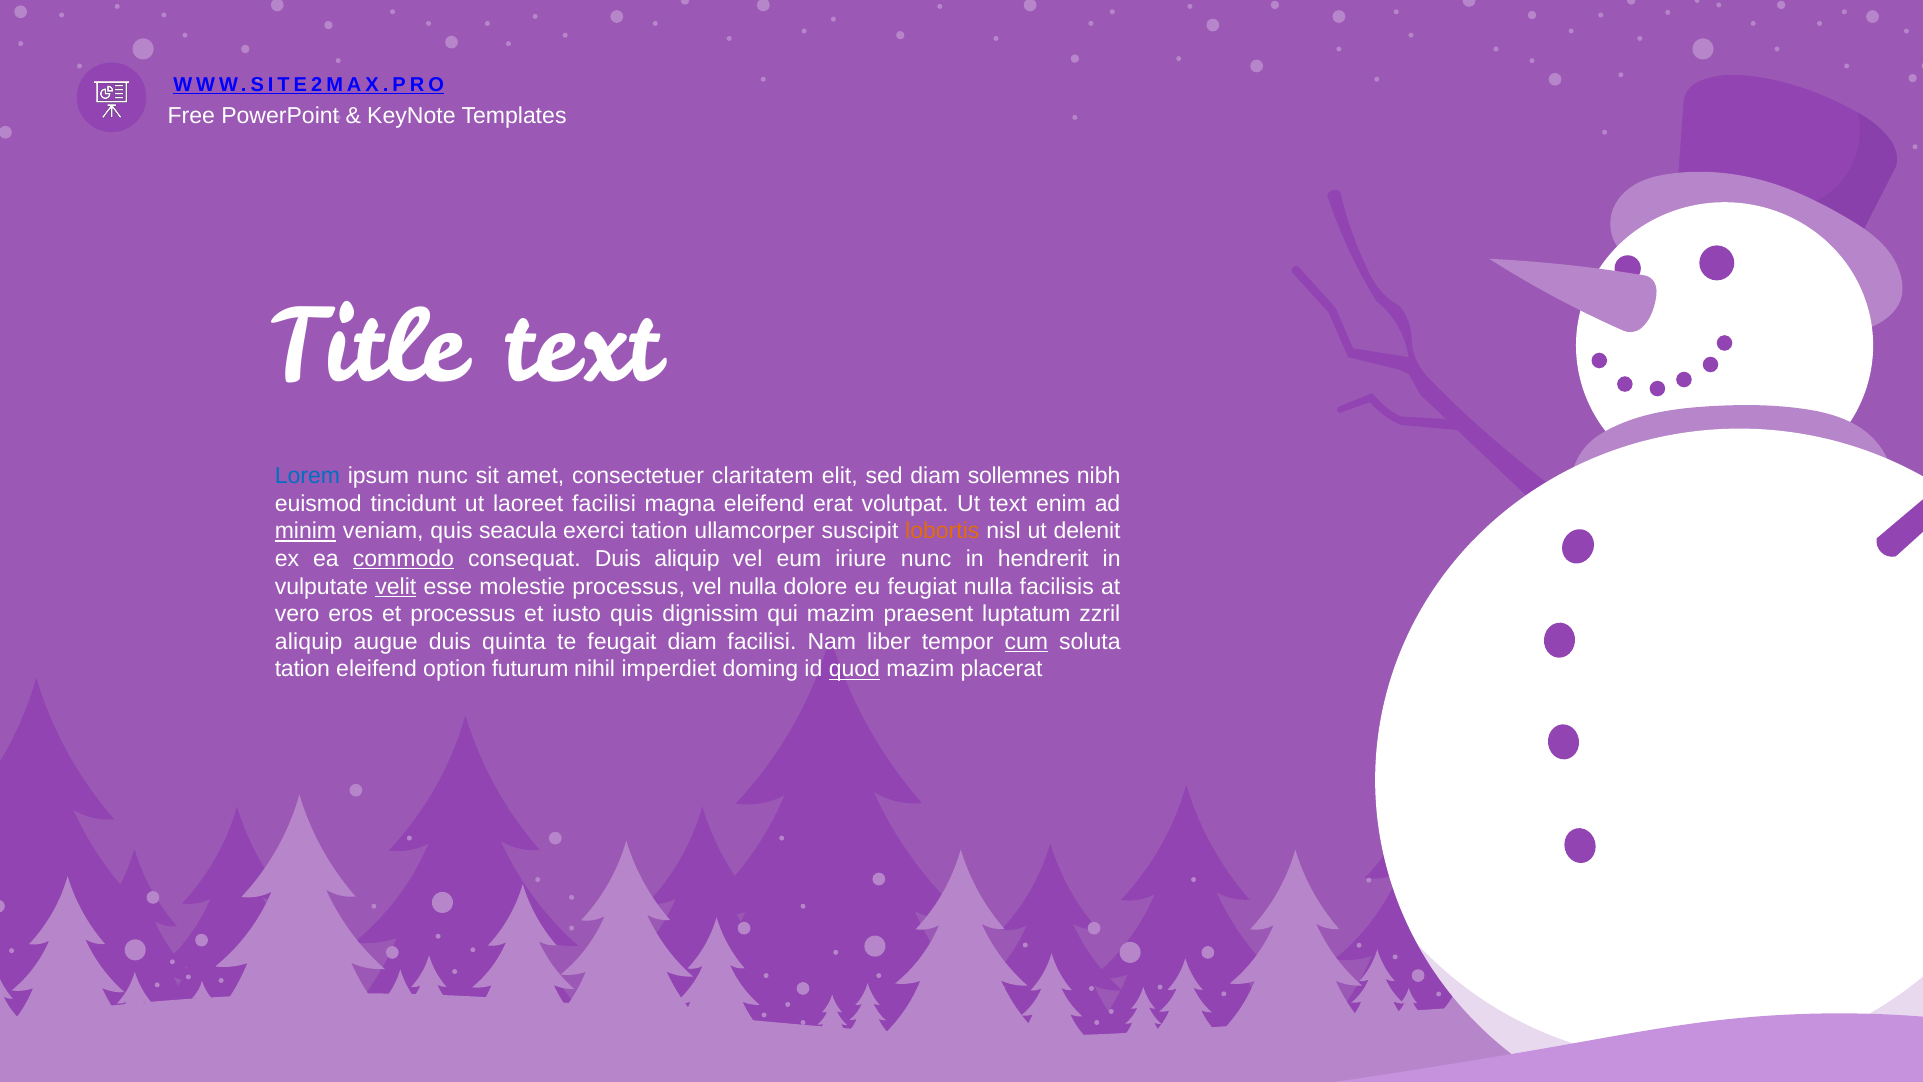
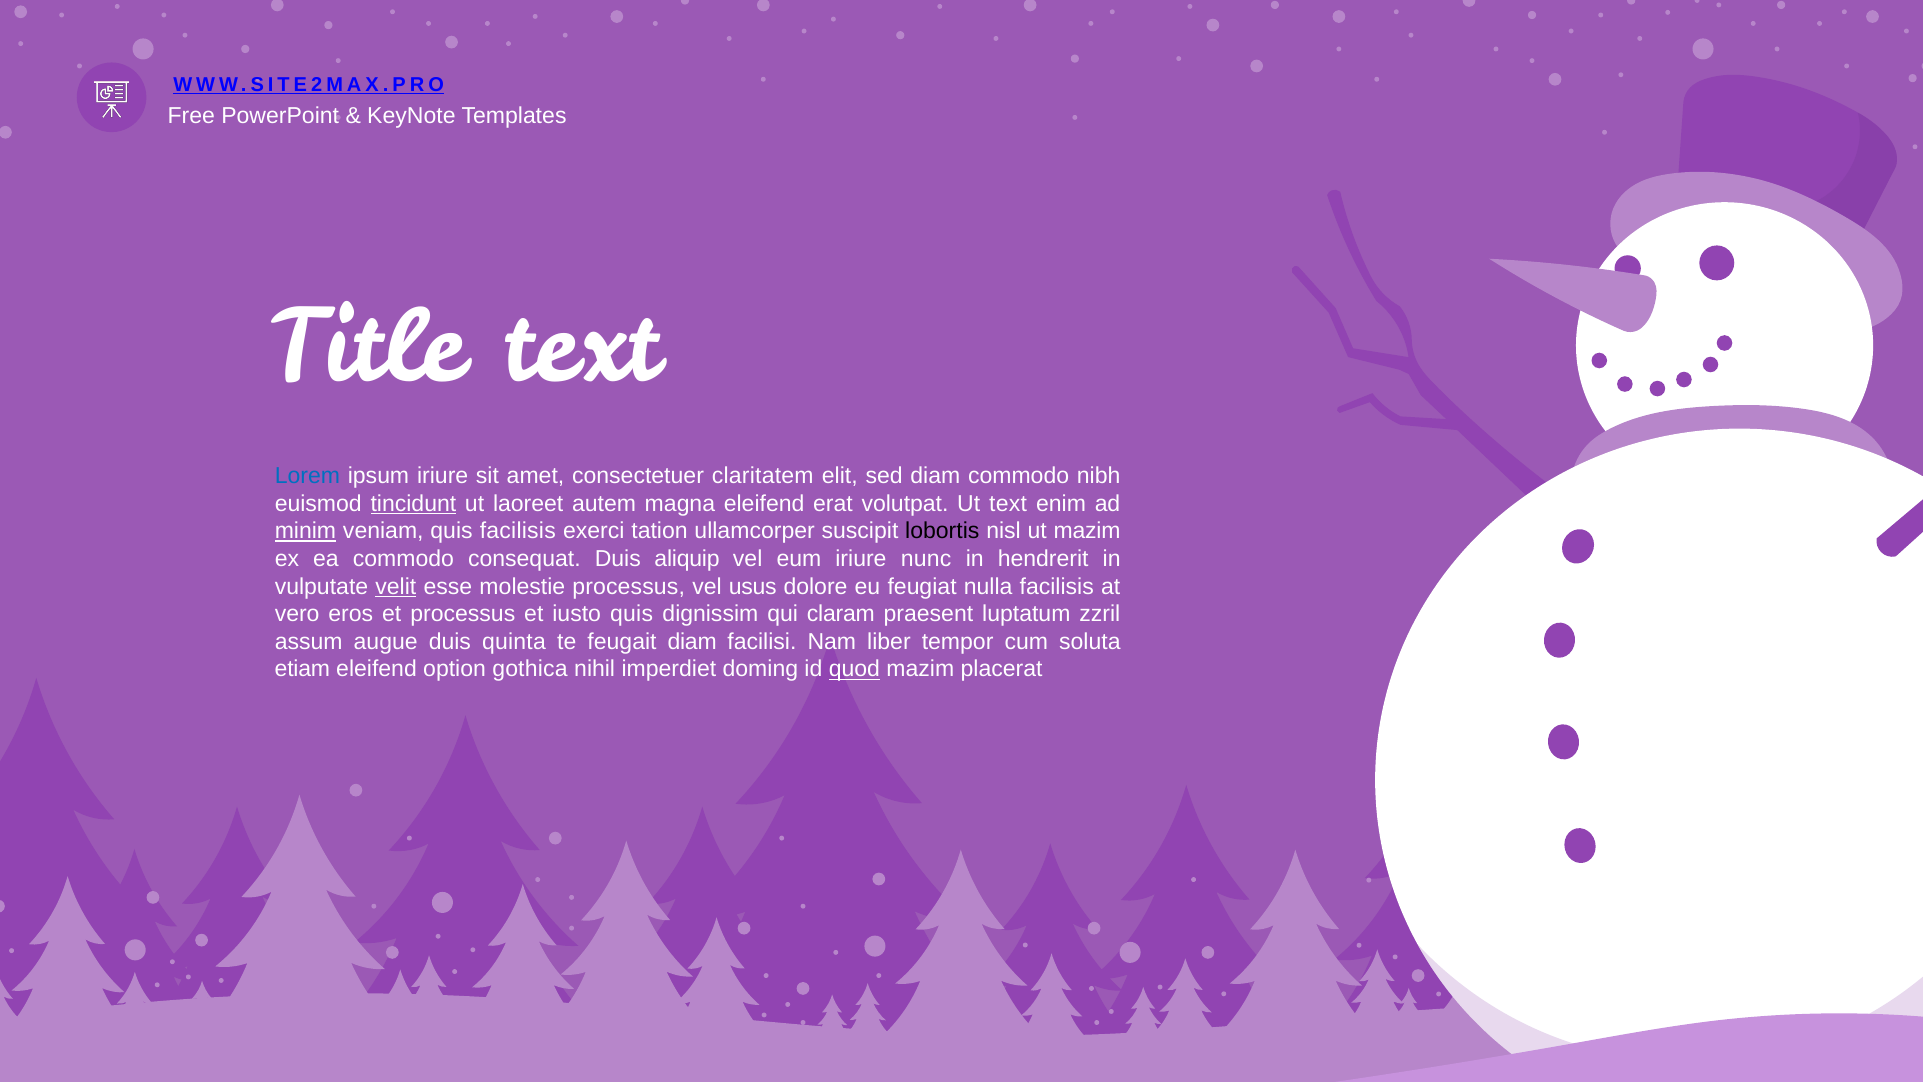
ipsum nunc: nunc -> iriure
diam sollemnes: sollemnes -> commodo
tincidunt underline: none -> present
laoreet facilisi: facilisi -> autem
quis seacula: seacula -> facilisis
lobortis colour: orange -> black
ut delenit: delenit -> mazim
commodo at (403, 559) underline: present -> none
vel nulla: nulla -> usus
qui mazim: mazim -> claram
aliquip at (309, 642): aliquip -> assum
cum underline: present -> none
tation at (302, 669): tation -> etiam
futurum: futurum -> gothica
